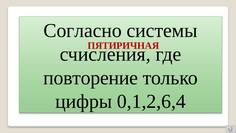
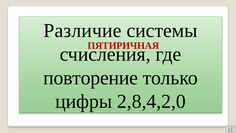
Согласно: Согласно -> Различие
0,1,2,6,4: 0,1,2,6,4 -> 2,8,4,2,0
